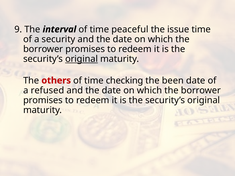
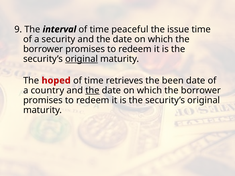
others: others -> hoped
checking: checking -> retrieves
refused: refused -> country
the at (92, 90) underline: none -> present
